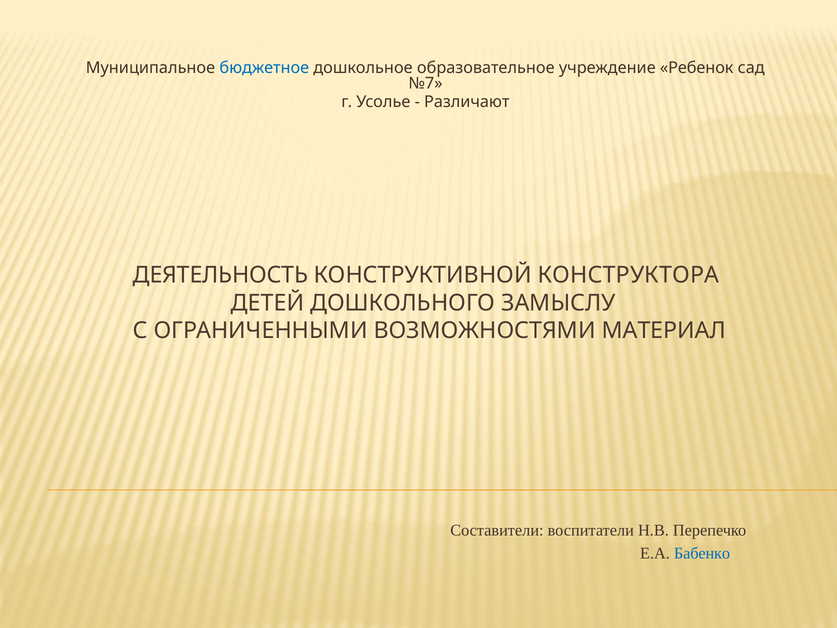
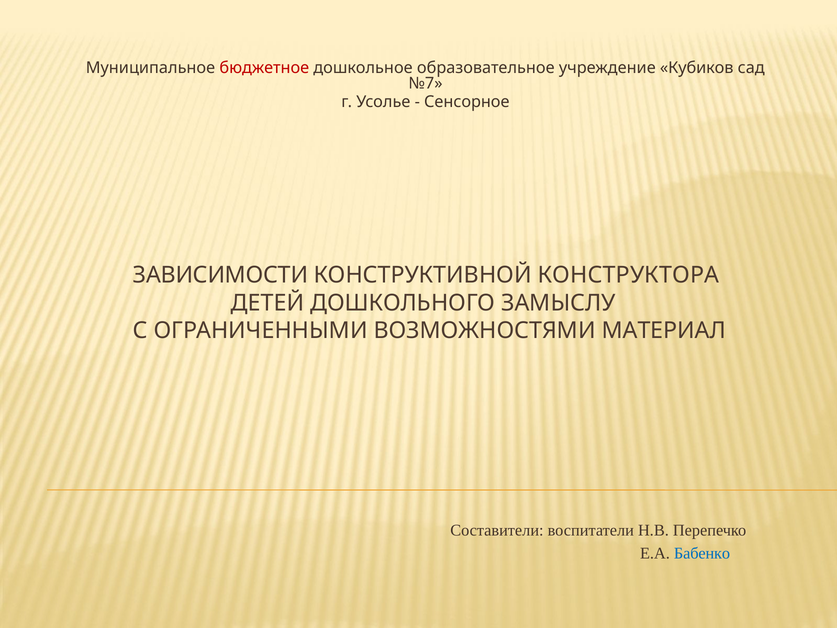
бюджетное colour: blue -> red
Ребенок: Ребенок -> Кубиков
Различают: Различают -> Сенсорное
ДЕЯТЕЛЬНОСТЬ: ДЕЯТЕЛЬНОСТЬ -> ЗАВИСИМОСТИ
